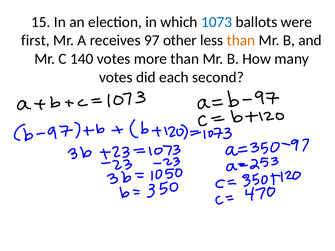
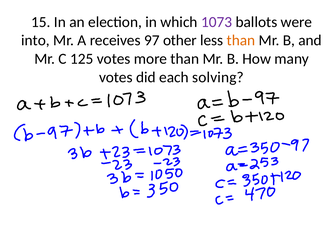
1073 colour: blue -> purple
first: first -> into
140: 140 -> 125
second: second -> solving
